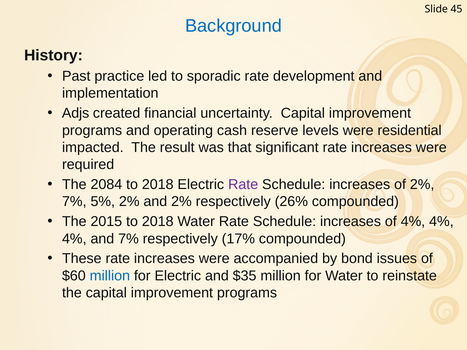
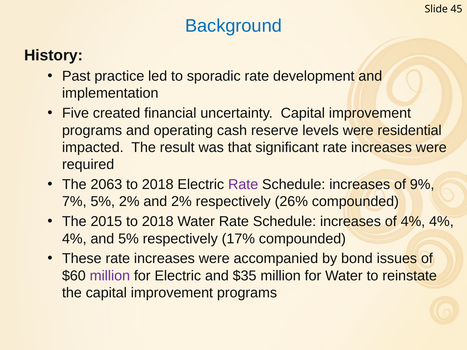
Adjs: Adjs -> Five
2084: 2084 -> 2063
of 2%: 2% -> 9%
and 7%: 7% -> 5%
million at (110, 276) colour: blue -> purple
